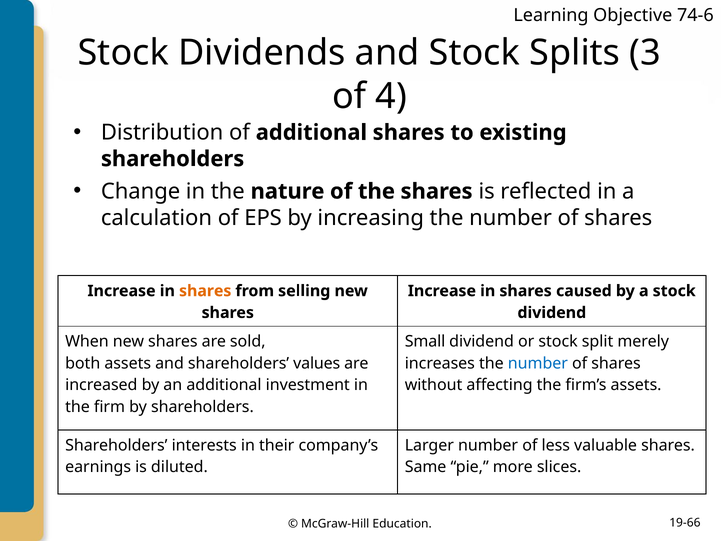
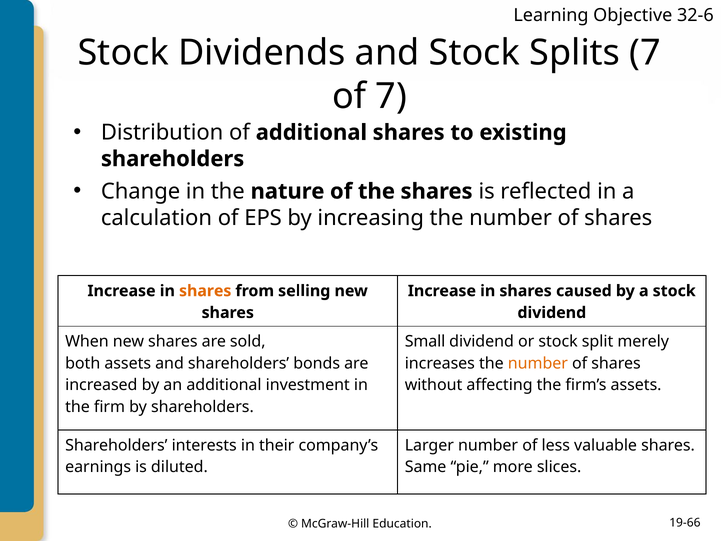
74-6: 74-6 -> 32-6
Splits 3: 3 -> 7
of 4: 4 -> 7
values: values -> bonds
number at (538, 363) colour: blue -> orange
